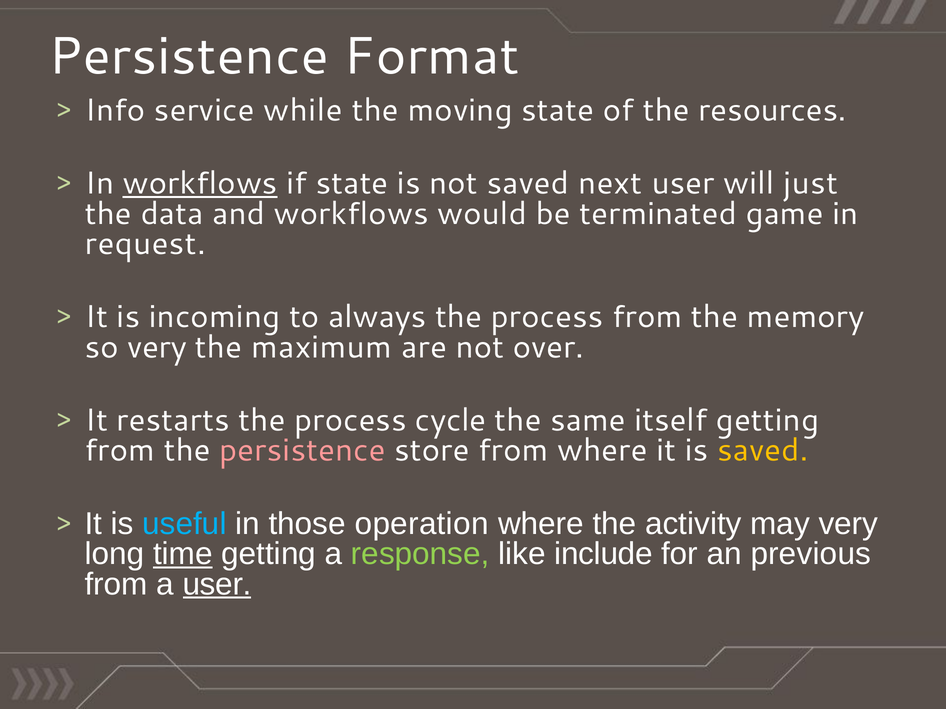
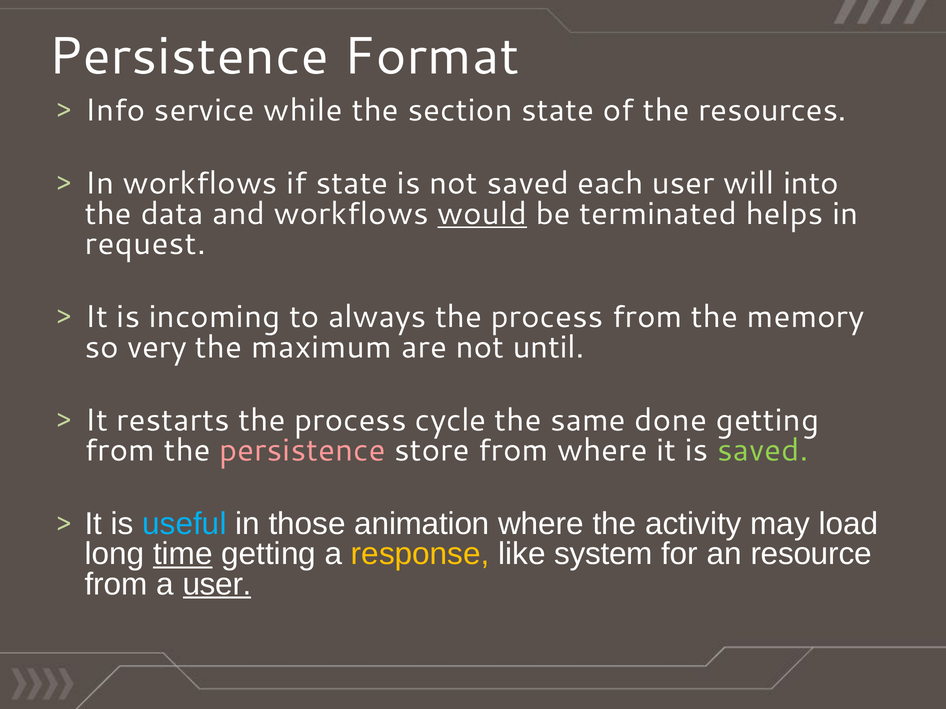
moving: moving -> section
workflows at (200, 184) underline: present -> none
next: next -> each
just: just -> into
would underline: none -> present
game: game -> helps
over: over -> until
itself: itself -> done
saved at (763, 451) colour: yellow -> light green
operation: operation -> animation
may very: very -> load
response colour: light green -> yellow
include: include -> system
previous: previous -> resource
